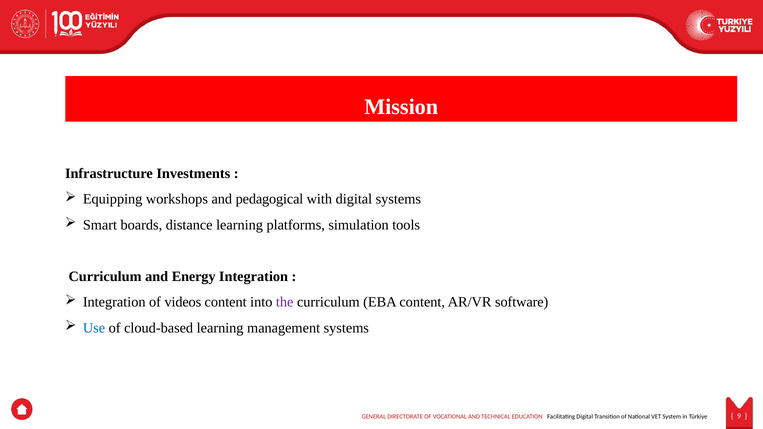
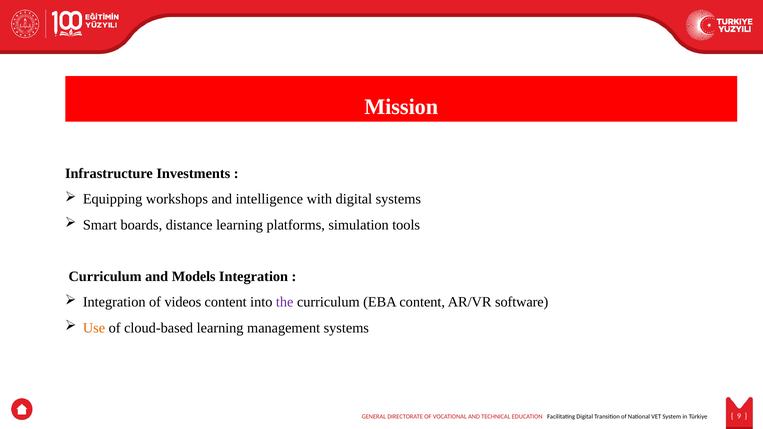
pedagogical: pedagogical -> intelligence
Energy: Energy -> Models
Use colour: blue -> orange
